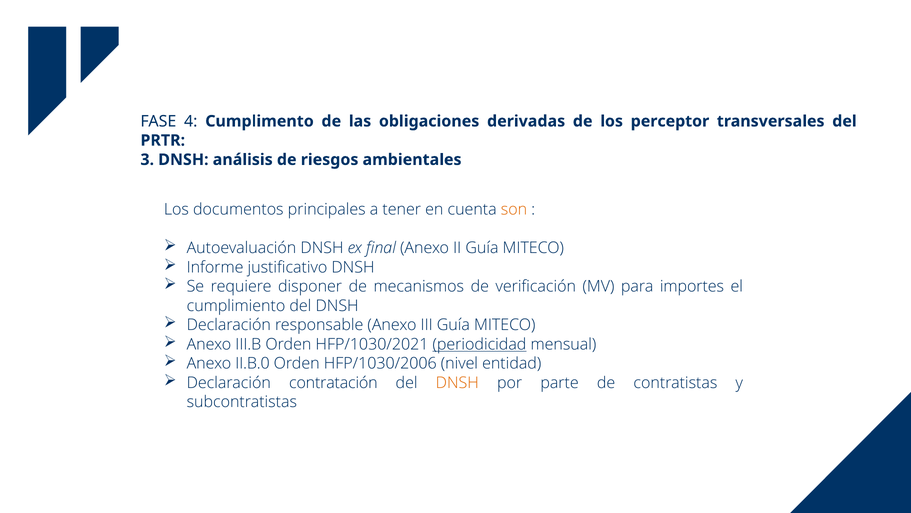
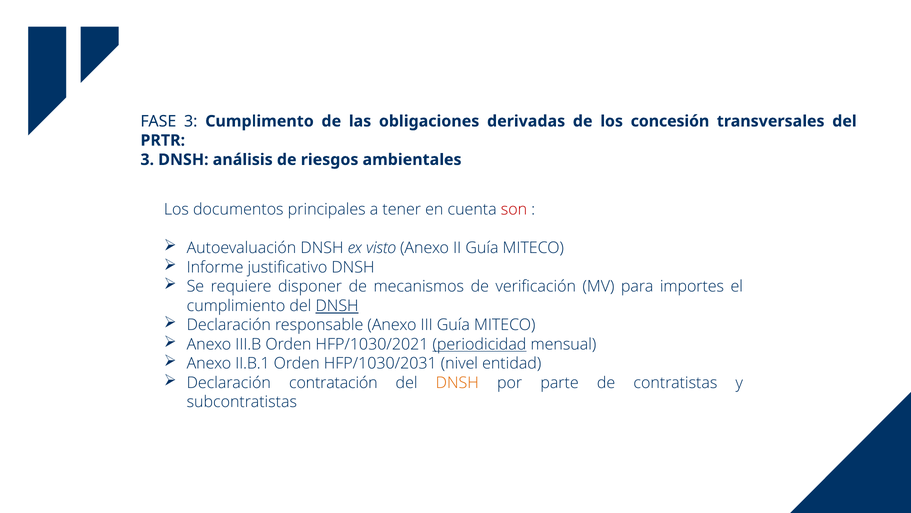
FASE 4: 4 -> 3
perceptor: perceptor -> concesión
son colour: orange -> red
final: final -> visto
DNSH at (337, 306) underline: none -> present
II.B.0: II.B.0 -> II.B.1
HFP/1030/2006: HFP/1030/2006 -> HFP/1030/2031
